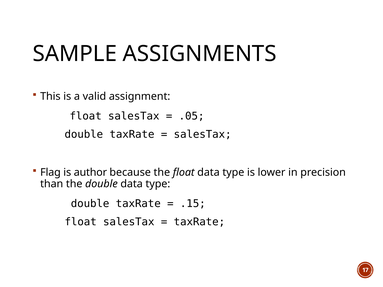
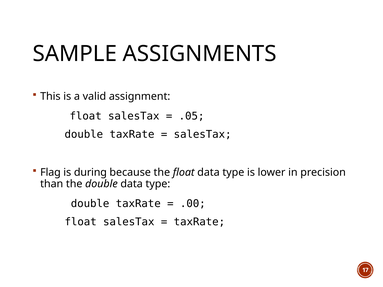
author: author -> during
.15: .15 -> .00
